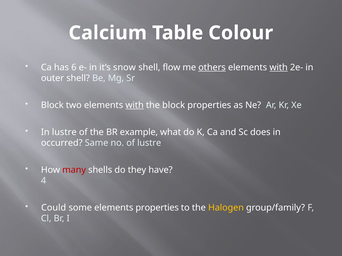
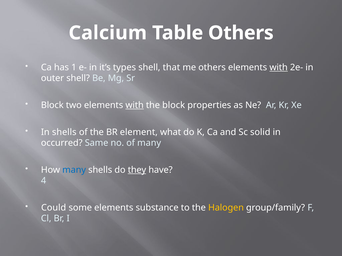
Table Colour: Colour -> Others
6: 6 -> 1
snow: snow -> types
flow: flow -> that
others at (212, 68) underline: present -> none
In lustre: lustre -> shells
example: example -> element
does: does -> solid
of lustre: lustre -> many
many at (74, 170) colour: red -> blue
they underline: none -> present
elements properties: properties -> substance
